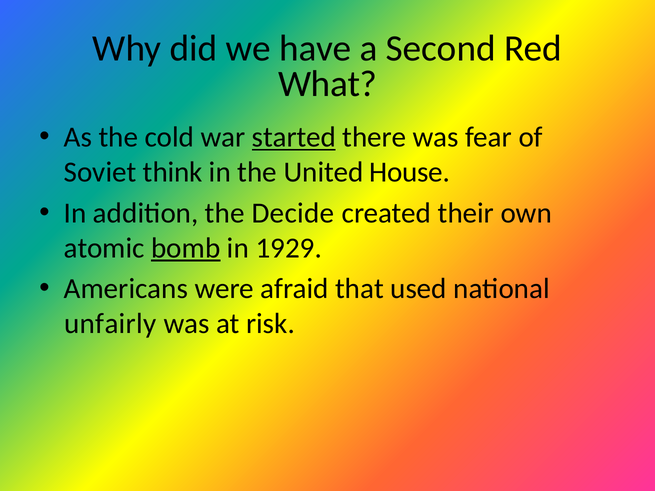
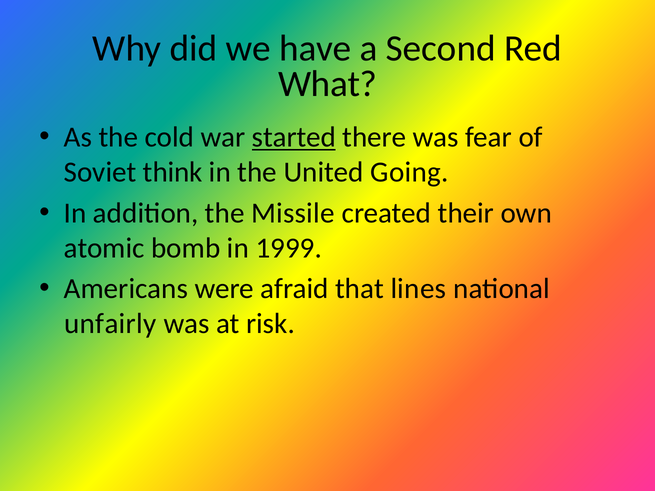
House: House -> Going
Decide: Decide -> Missile
bomb underline: present -> none
1929: 1929 -> 1999
used: used -> lines
